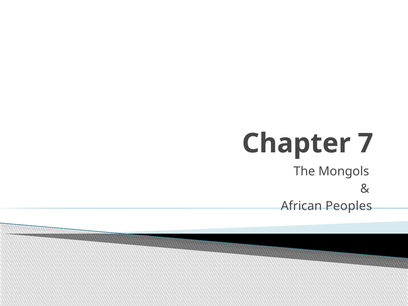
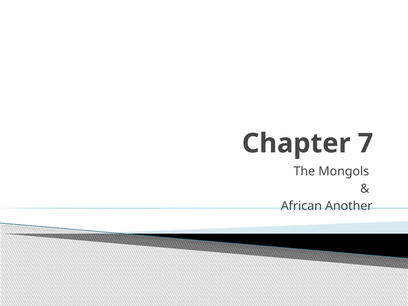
Peoples: Peoples -> Another
